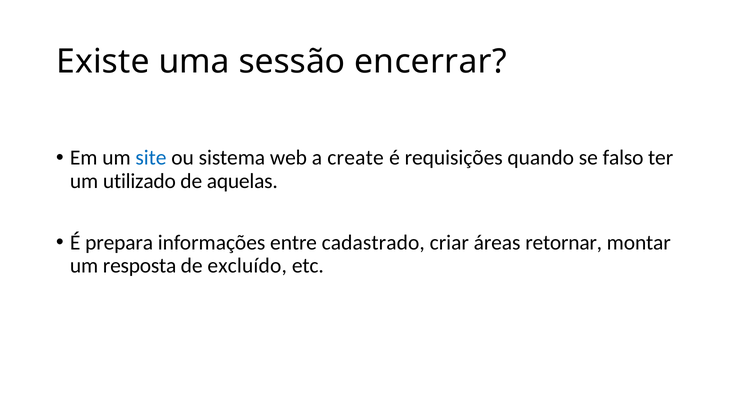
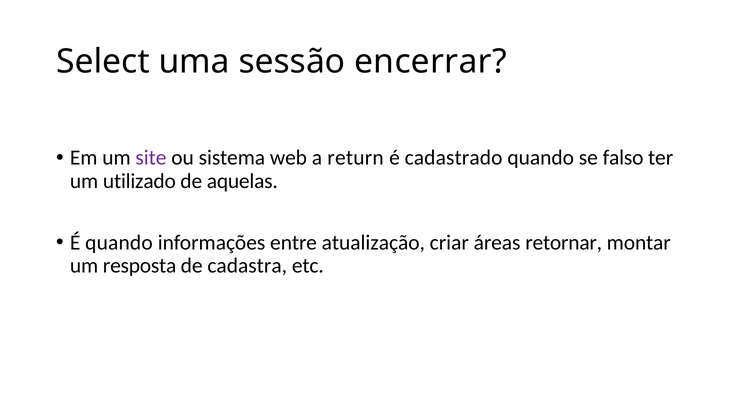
Existe: Existe -> Select
site colour: blue -> purple
create: create -> return
requisições: requisições -> cadastrado
É prepara: prepara -> quando
cadastrado: cadastrado -> atualização
excluído: excluído -> cadastra
